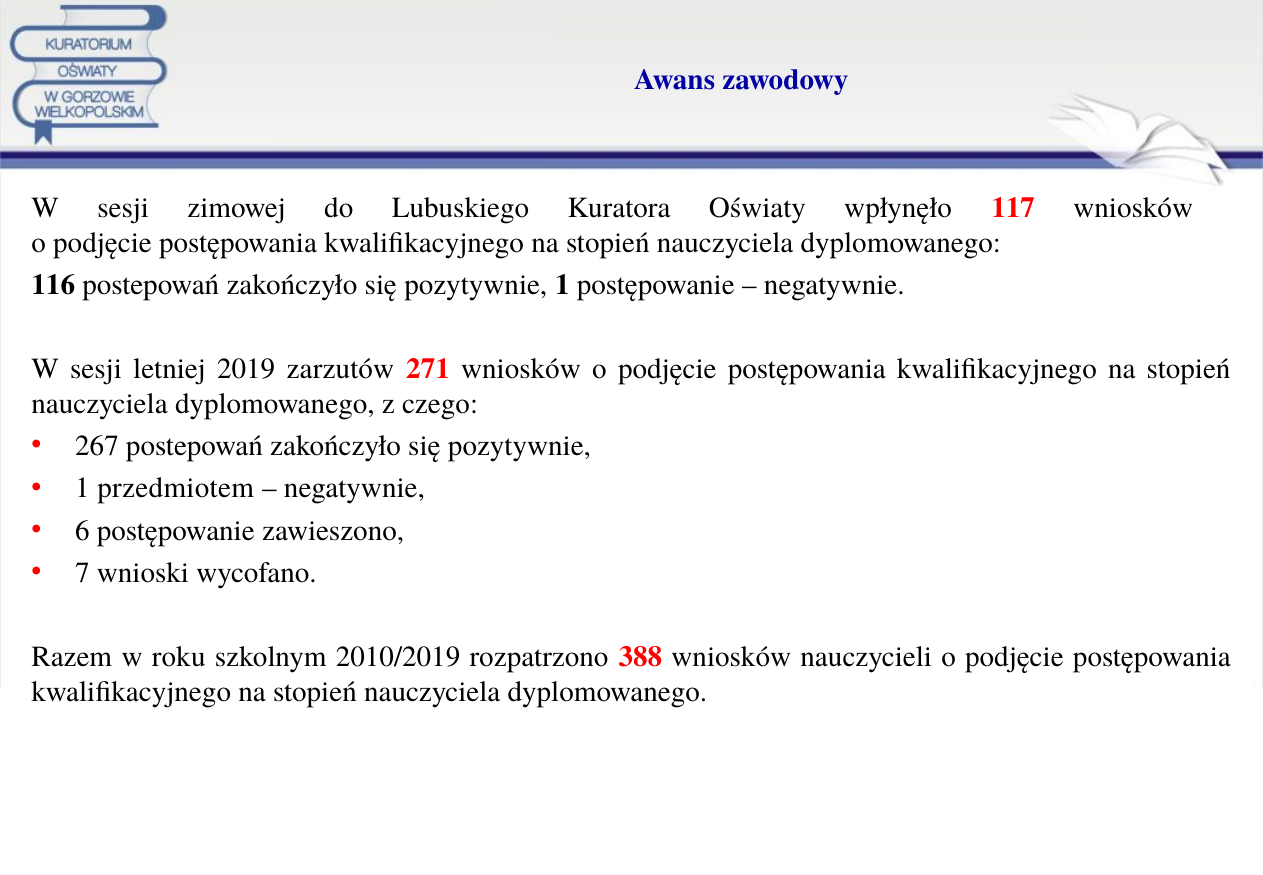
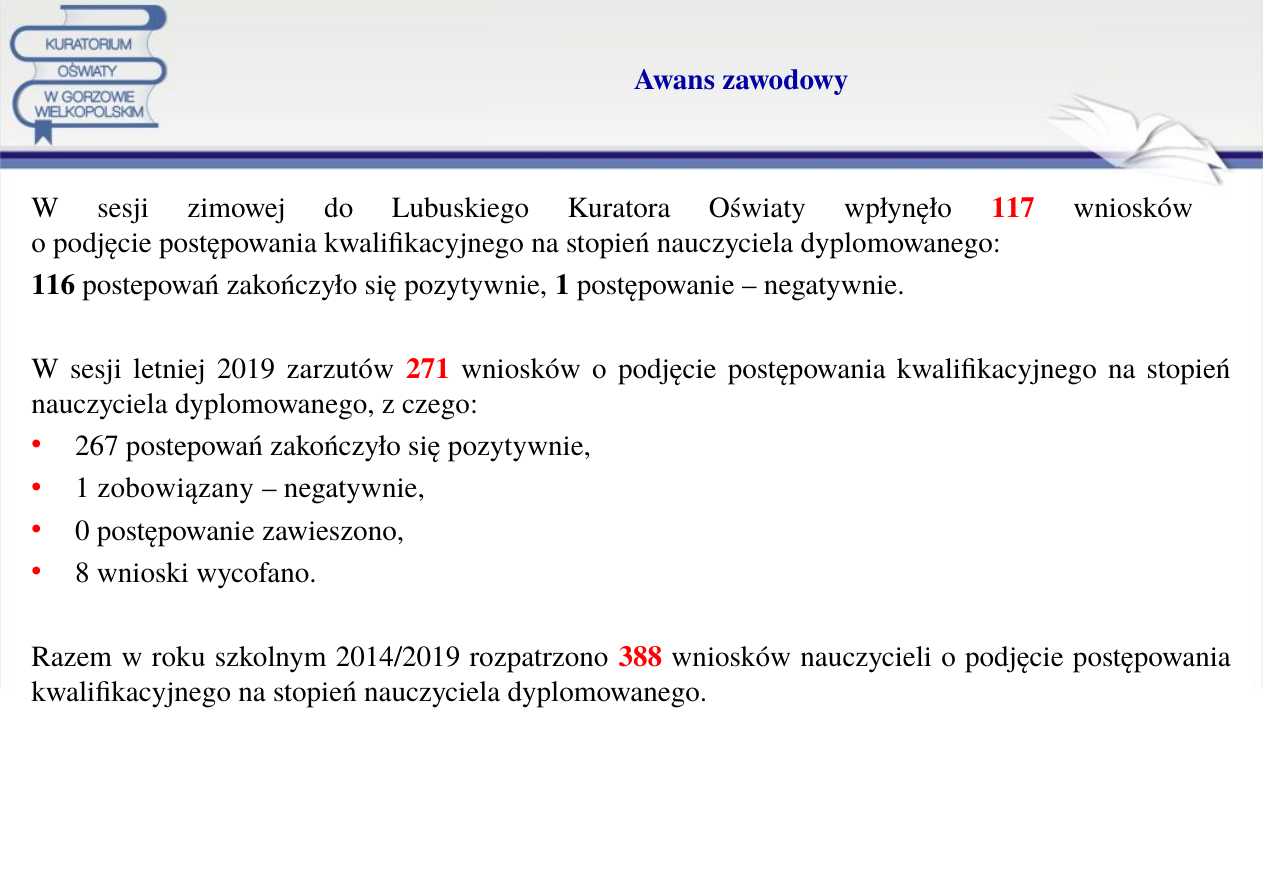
przedmiotem: przedmiotem -> zobowiązany
6: 6 -> 0
7: 7 -> 8
2010/2019: 2010/2019 -> 2014/2019
